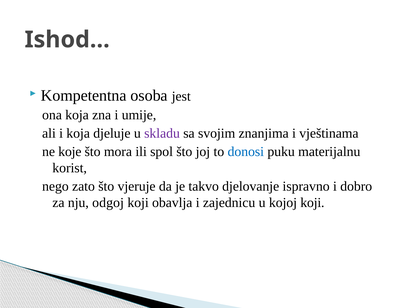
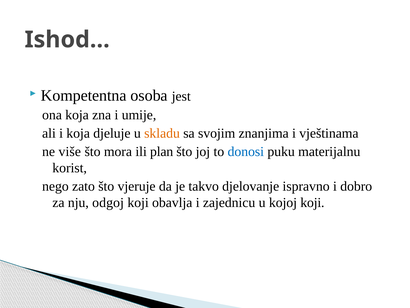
skladu colour: purple -> orange
koje: koje -> više
spol: spol -> plan
